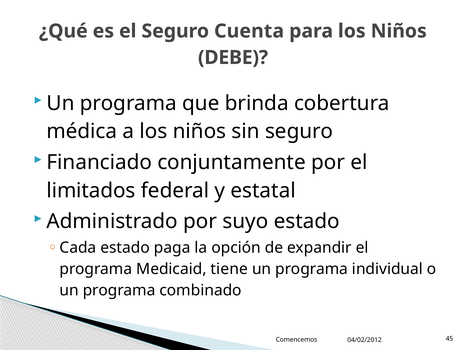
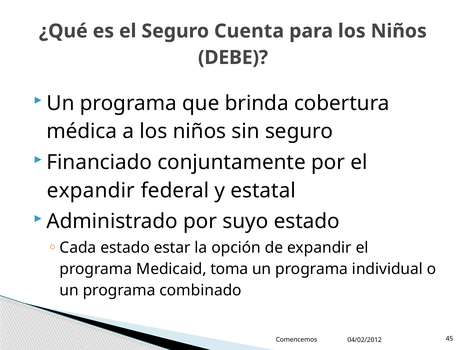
limitados at (91, 190): limitados -> expandir
paga: paga -> estar
tiene: tiene -> toma
